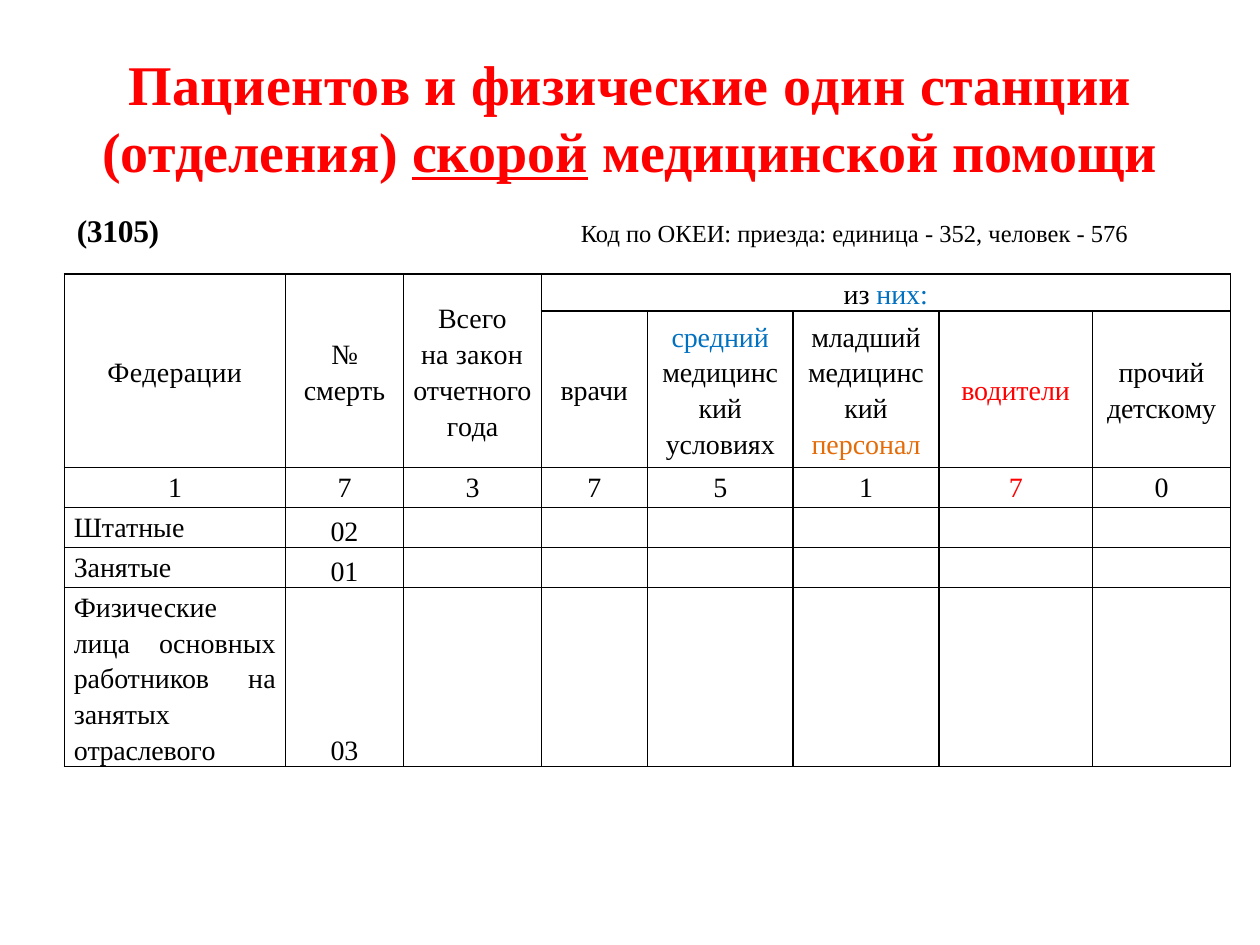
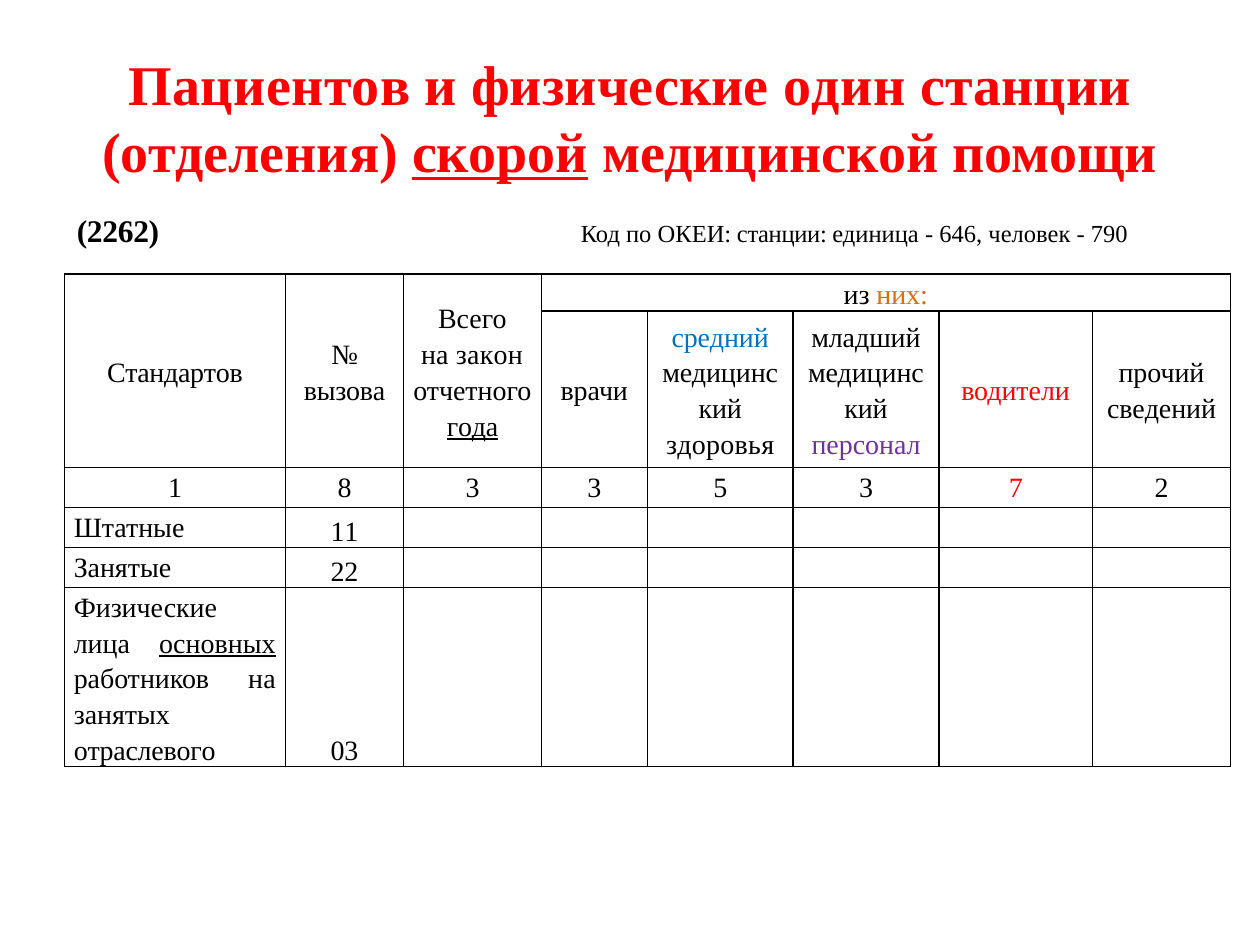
3105: 3105 -> 2262
ОКЕИ приезда: приезда -> станции
352: 352 -> 646
576: 576 -> 790
них colour: blue -> orange
Федерации: Федерации -> Стандартов
смерть: смерть -> вызова
детскому: детскому -> сведений
года underline: none -> present
условиях: условиях -> здоровья
персонал colour: orange -> purple
7 at (345, 488): 7 -> 8
3 7: 7 -> 3
5 1: 1 -> 3
0: 0 -> 2
02: 02 -> 11
01: 01 -> 22
основных underline: none -> present
